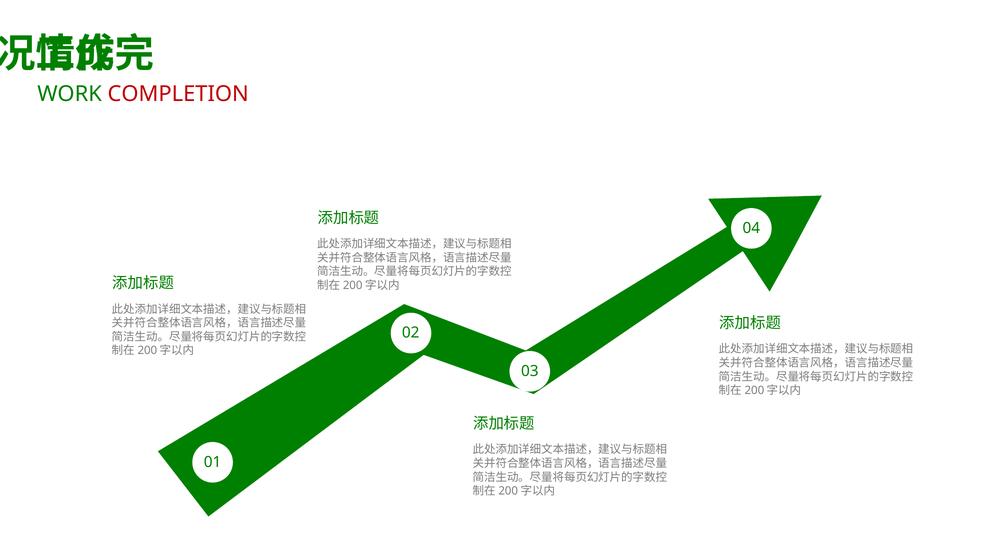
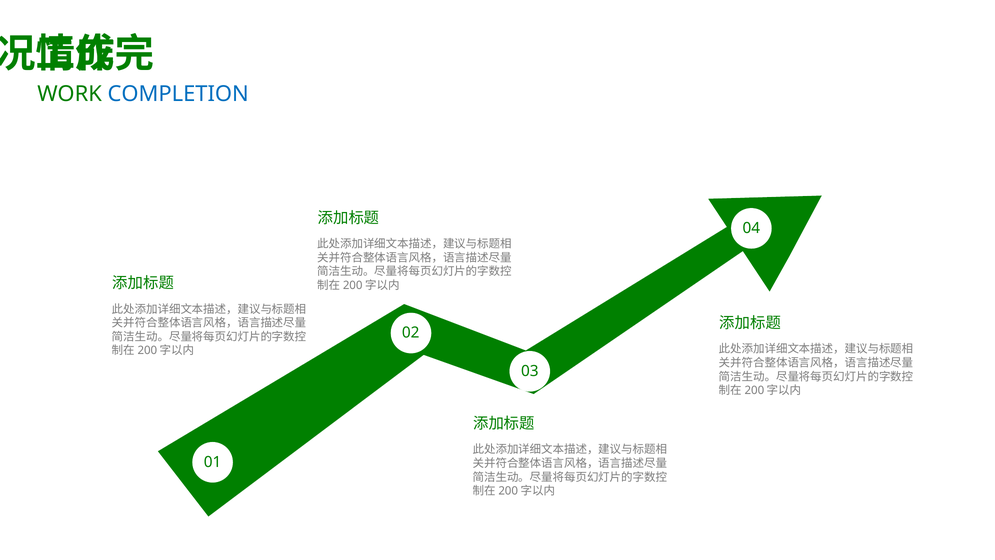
COMPLETION colour: red -> blue
